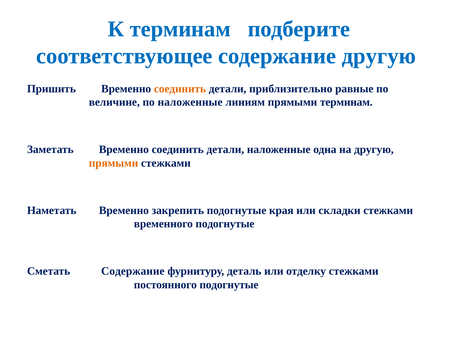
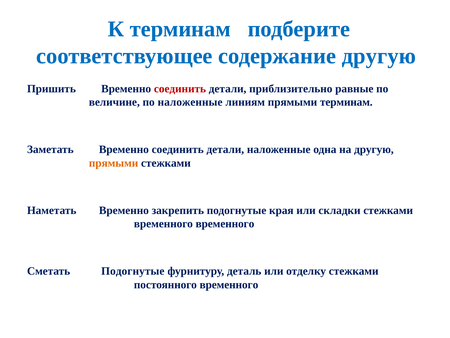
соединить at (180, 89) colour: orange -> red
временного подогнутые: подогнутые -> временного
Сметать Содержание: Содержание -> Подогнутые
постоянного подогнутые: подогнутые -> временного
